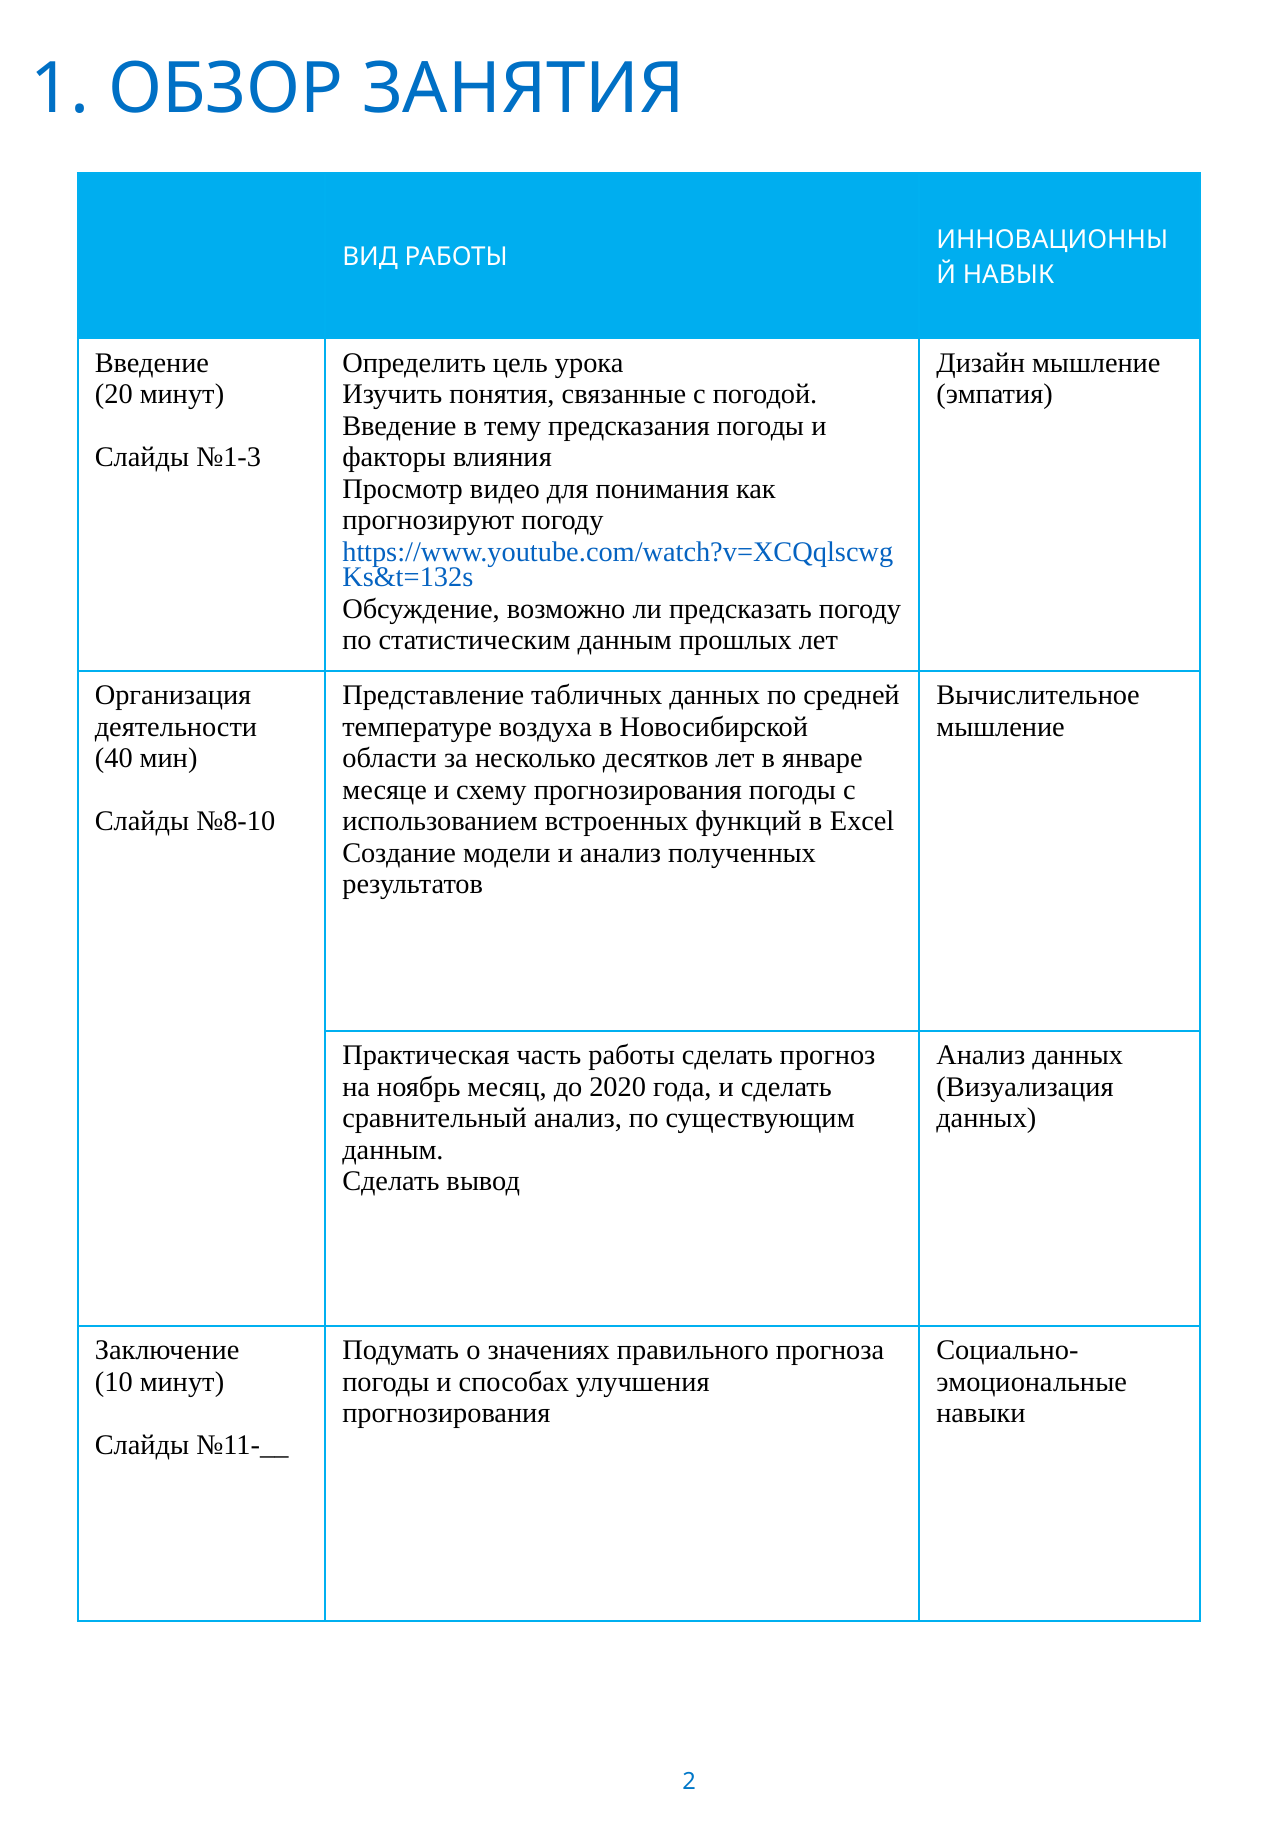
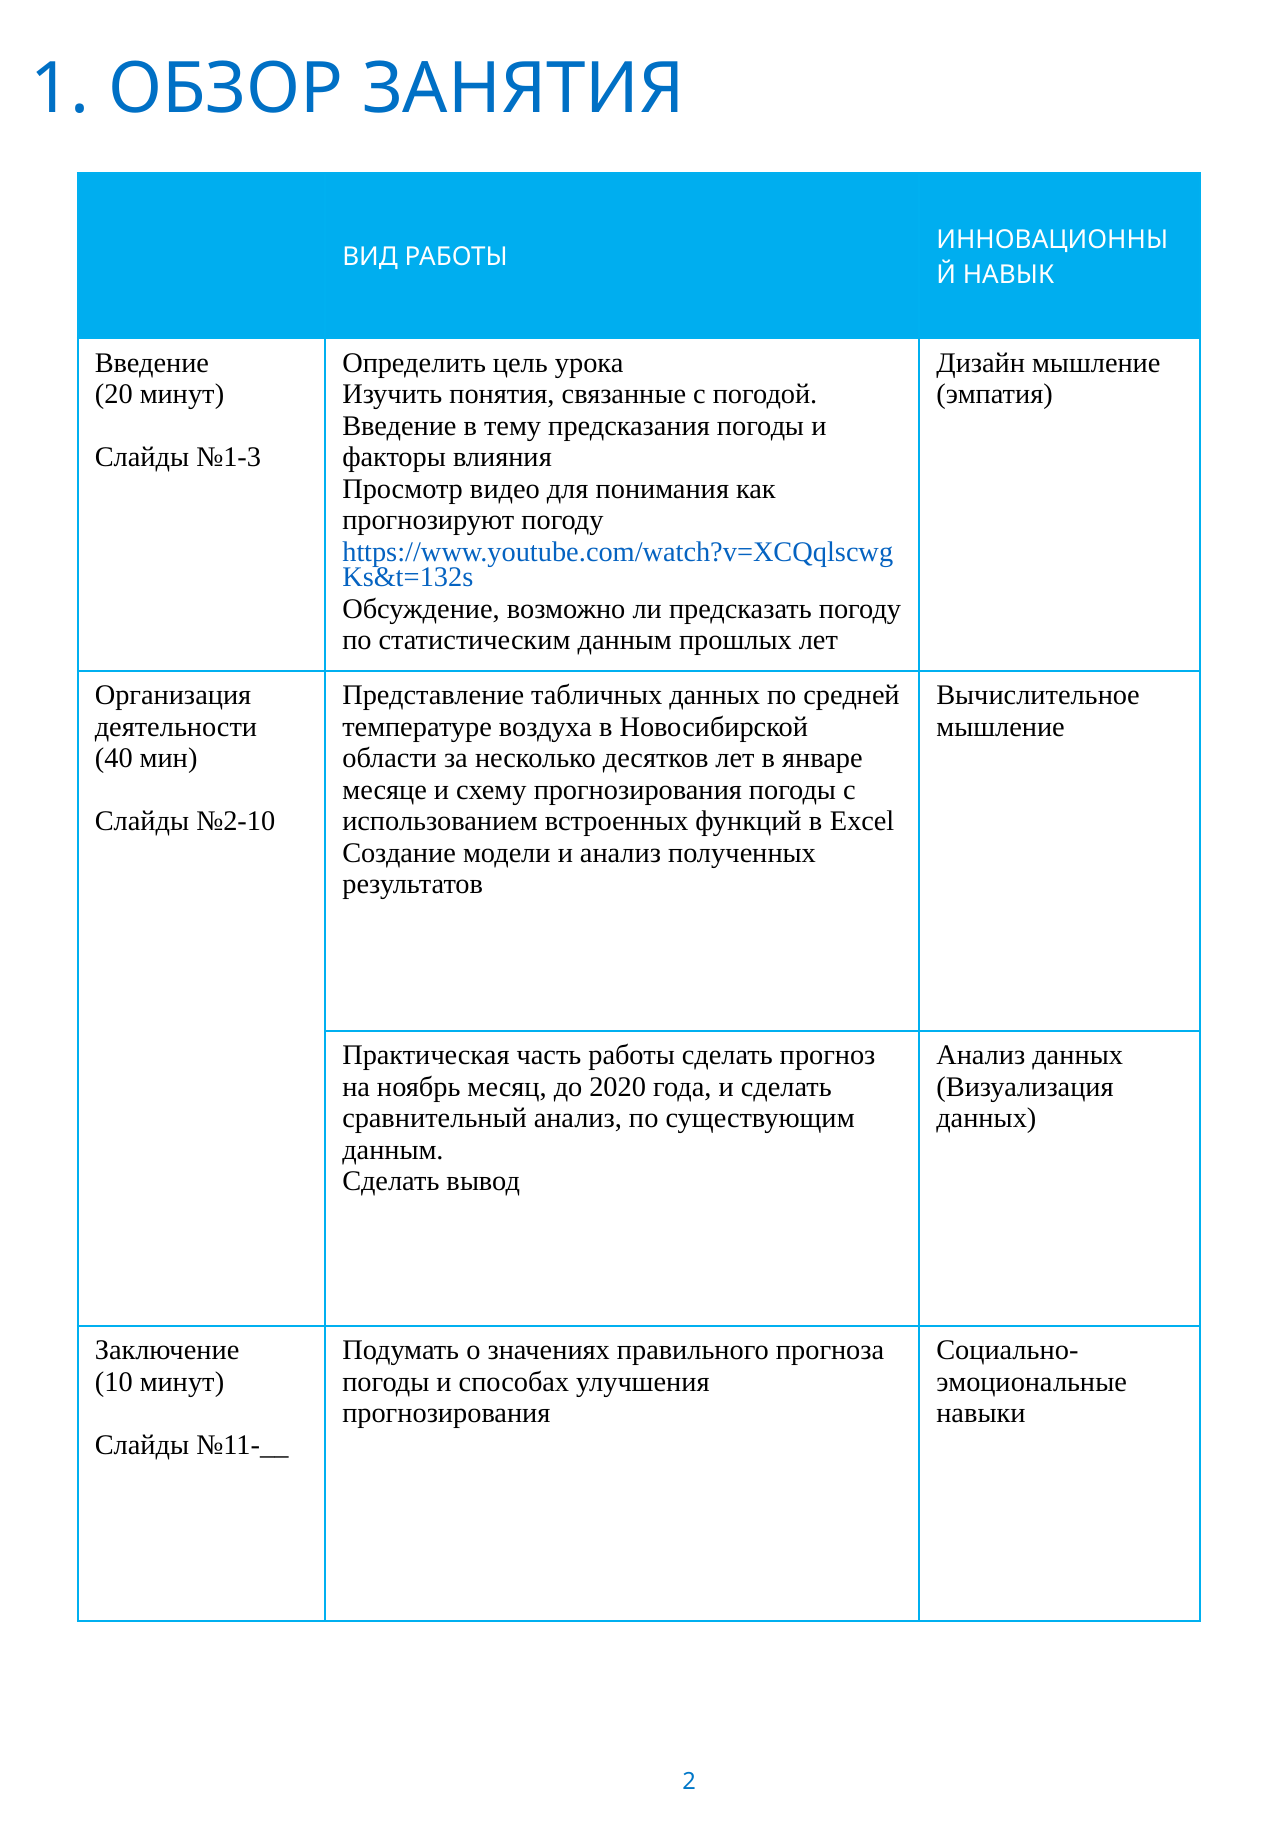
№8-10: №8-10 -> №2-10
